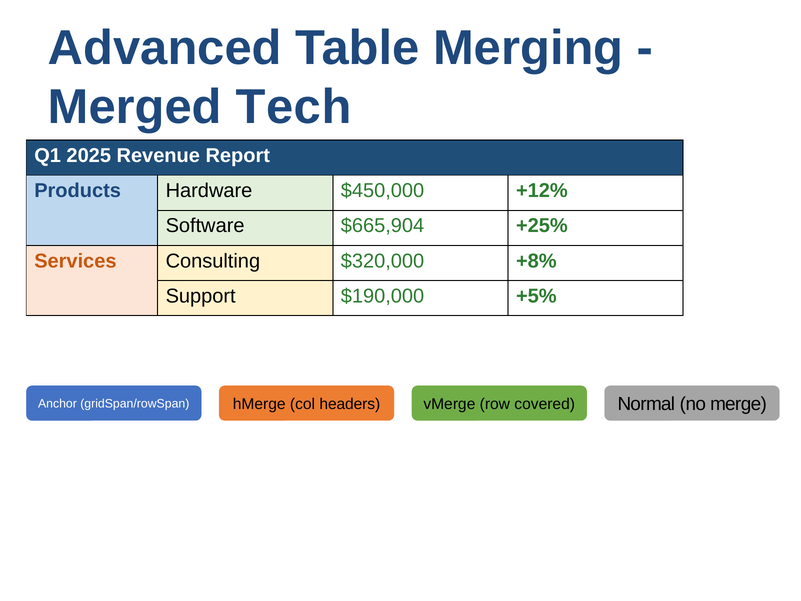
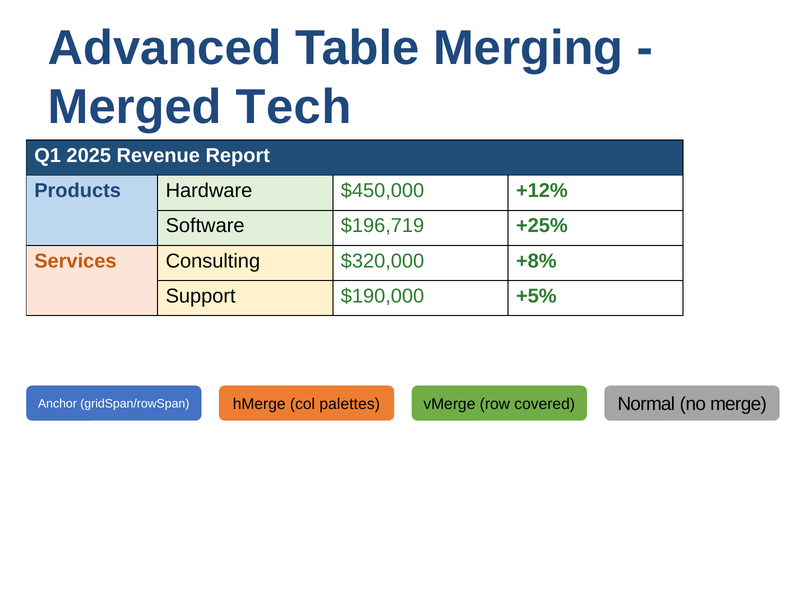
$665,904: $665,904 -> $196,719
headers: headers -> palettes
